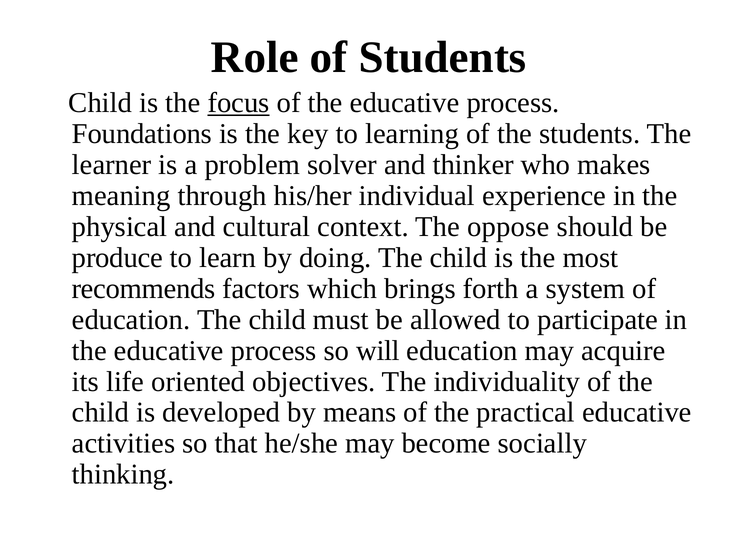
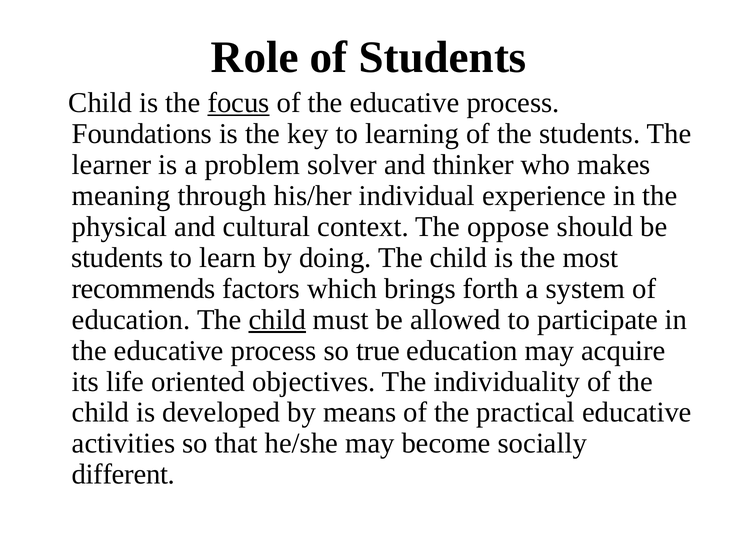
produce at (117, 258): produce -> students
child at (277, 320) underline: none -> present
will: will -> true
thinking: thinking -> different
